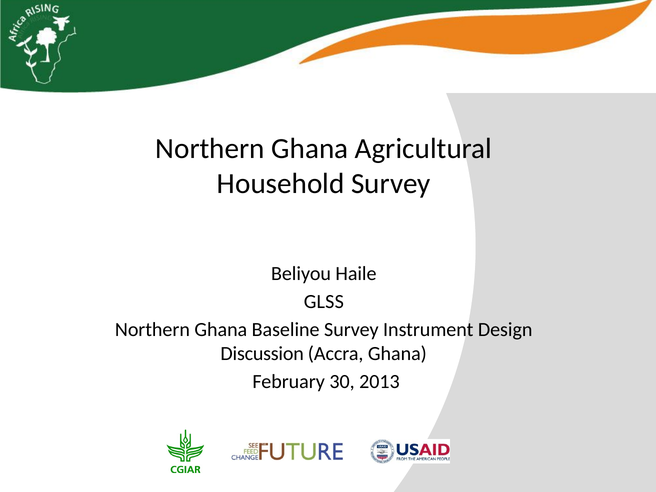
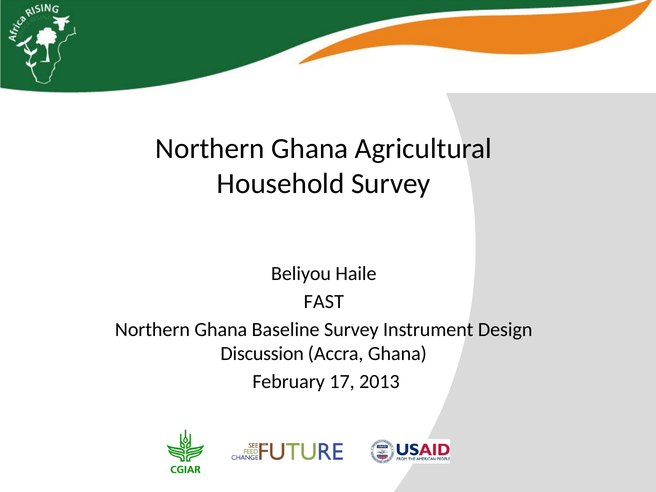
GLSS: GLSS -> FAST
30: 30 -> 17
